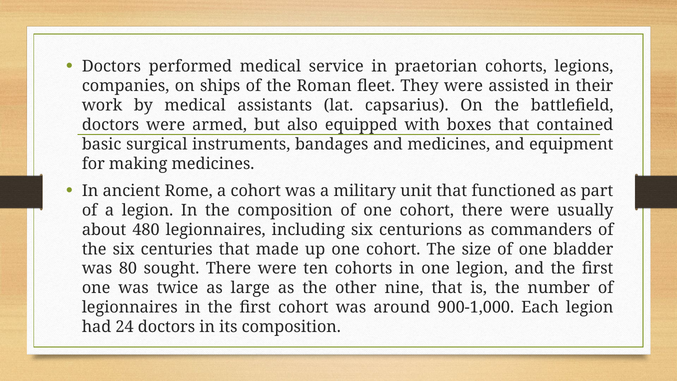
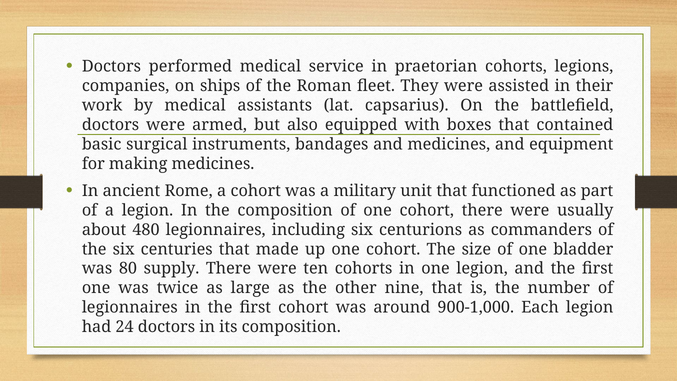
sought: sought -> supply
